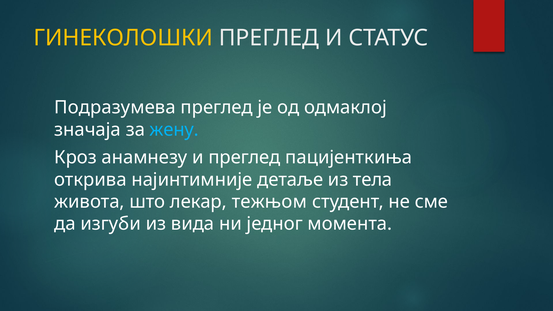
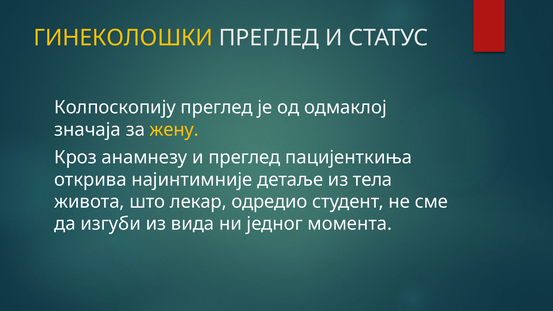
Подразумева: Подразумева -> Колпоскопију
жену colour: light blue -> yellow
тежњом: тежњом -> одредио
